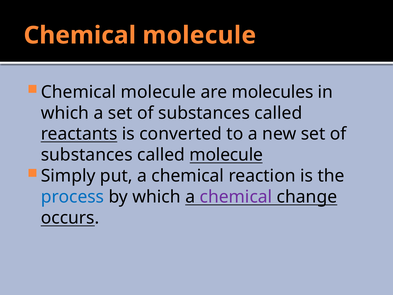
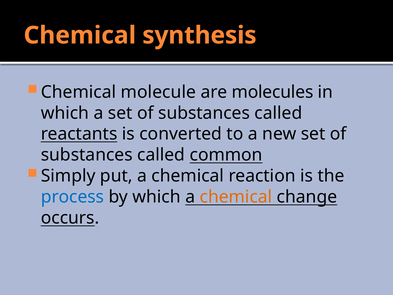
molecule at (199, 35): molecule -> synthesis
called molecule: molecule -> common
chemical at (236, 197) colour: purple -> orange
